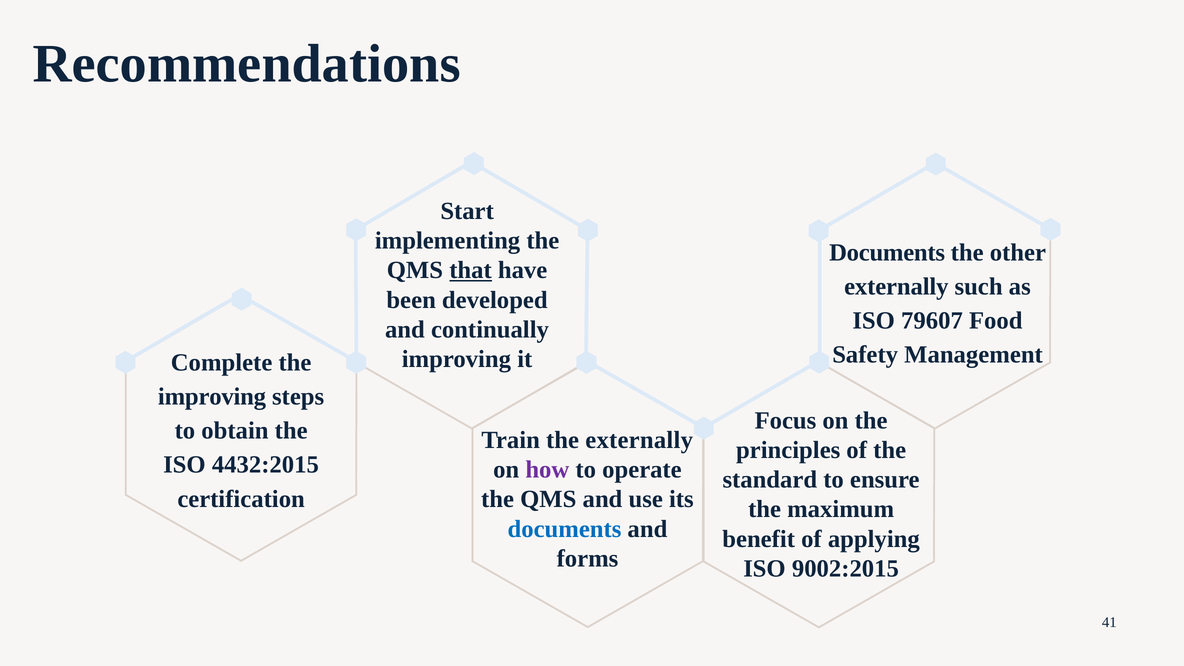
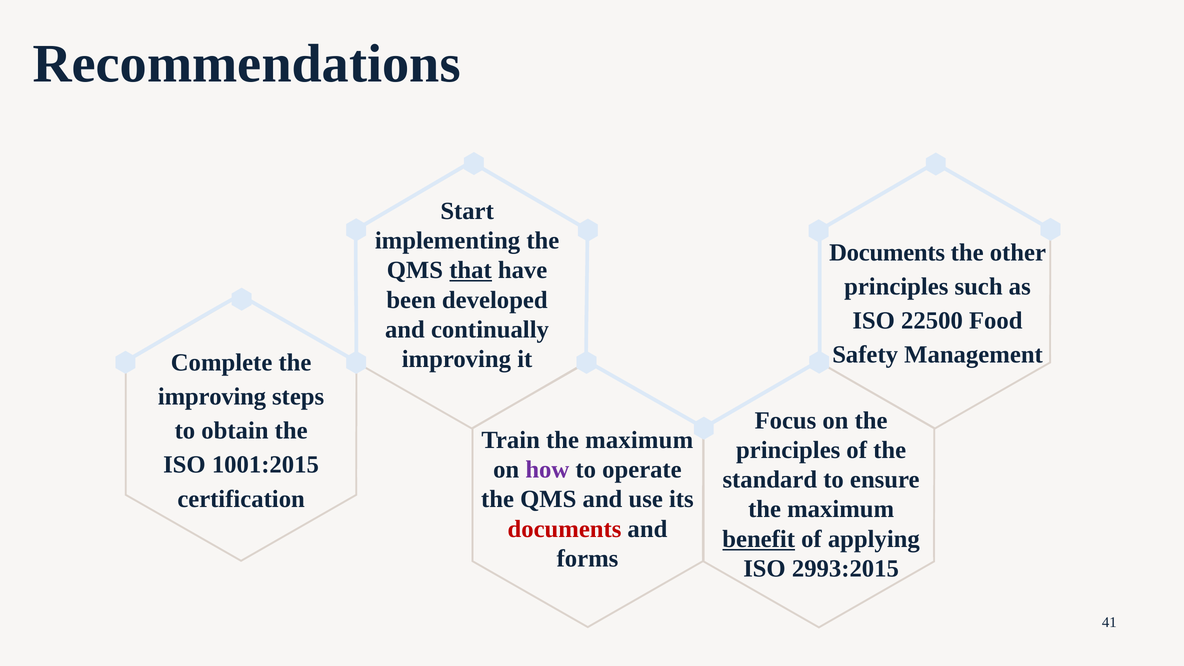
externally at (896, 287): externally -> principles
79607: 79607 -> 22500
Train the externally: externally -> maximum
4432:2015: 4432:2015 -> 1001:2015
documents at (564, 529) colour: blue -> red
benefit underline: none -> present
9002:2015: 9002:2015 -> 2993:2015
